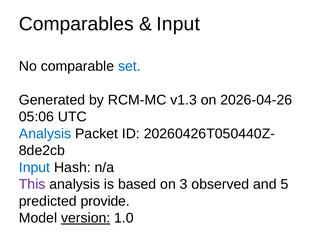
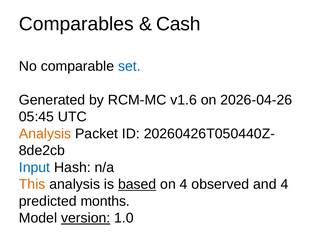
Input at (178, 24): Input -> Cash
v1.3: v1.3 -> v1.6
05:06: 05:06 -> 05:45
Analysis at (45, 134) colour: blue -> orange
This colour: purple -> orange
based underline: none -> present
on 3: 3 -> 4
and 5: 5 -> 4
provide: provide -> months
